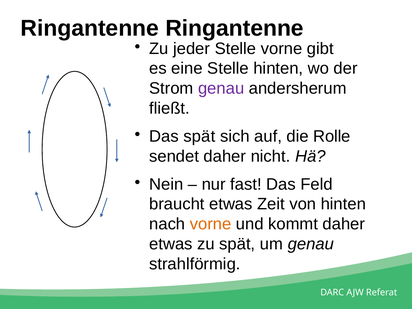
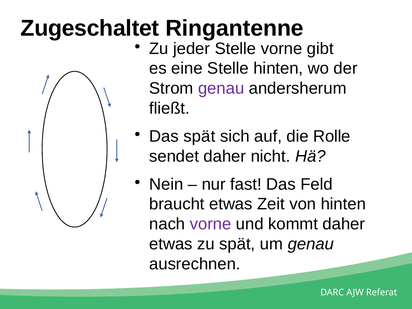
Ringantenne at (90, 28): Ringantenne -> Zugeschaltet
vorne at (211, 224) colour: orange -> purple
strahlförmig: strahlförmig -> ausrechnen
